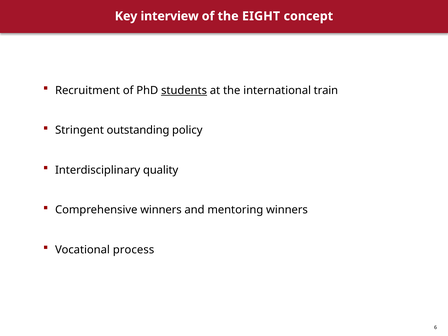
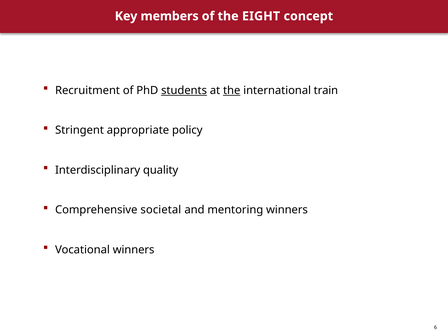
interview: interview -> members
the at (232, 90) underline: none -> present
outstanding: outstanding -> appropriate
Comprehensive winners: winners -> societal
Vocational process: process -> winners
